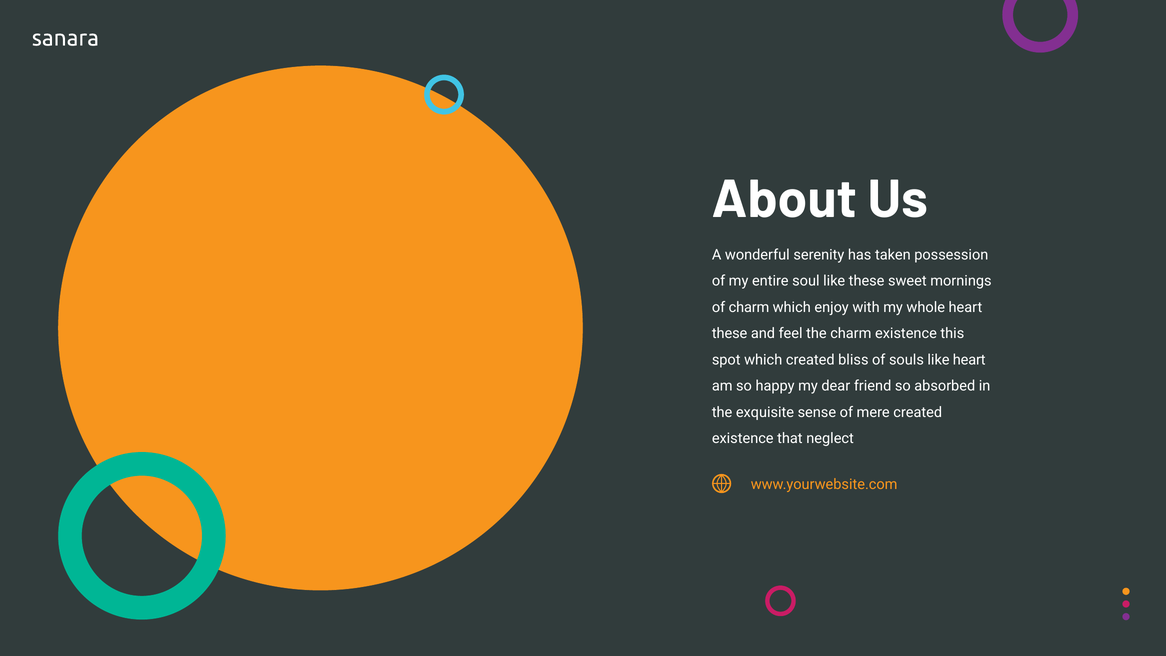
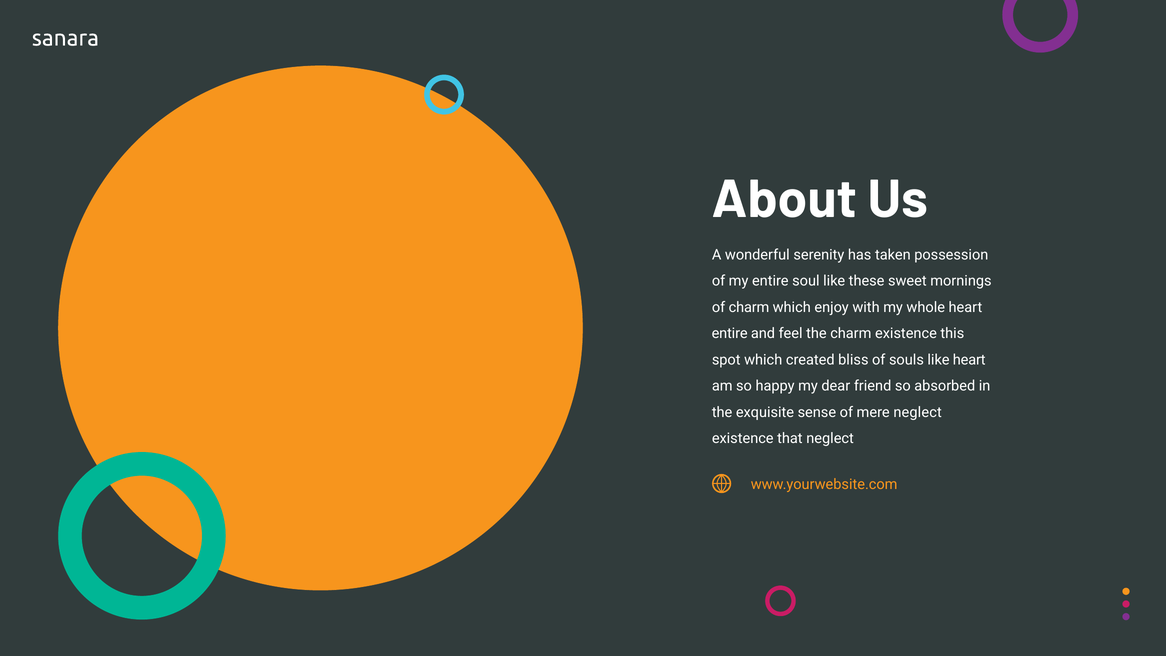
these at (730, 334): these -> entire
mere created: created -> neglect
